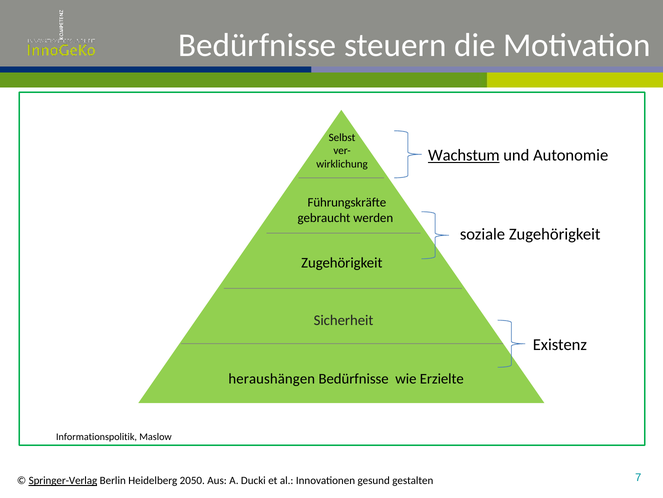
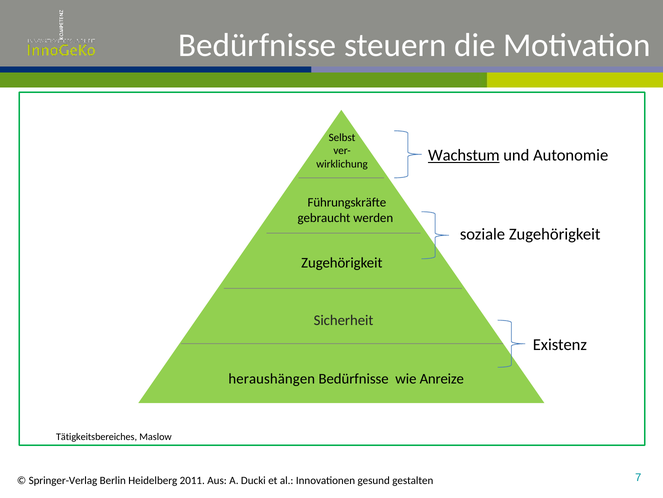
Erzielte: Erzielte -> Anreize
Informationspolitik: Informationspolitik -> Tätigkeitsbereiches
Springer-Verlag underline: present -> none
2050: 2050 -> 2011
